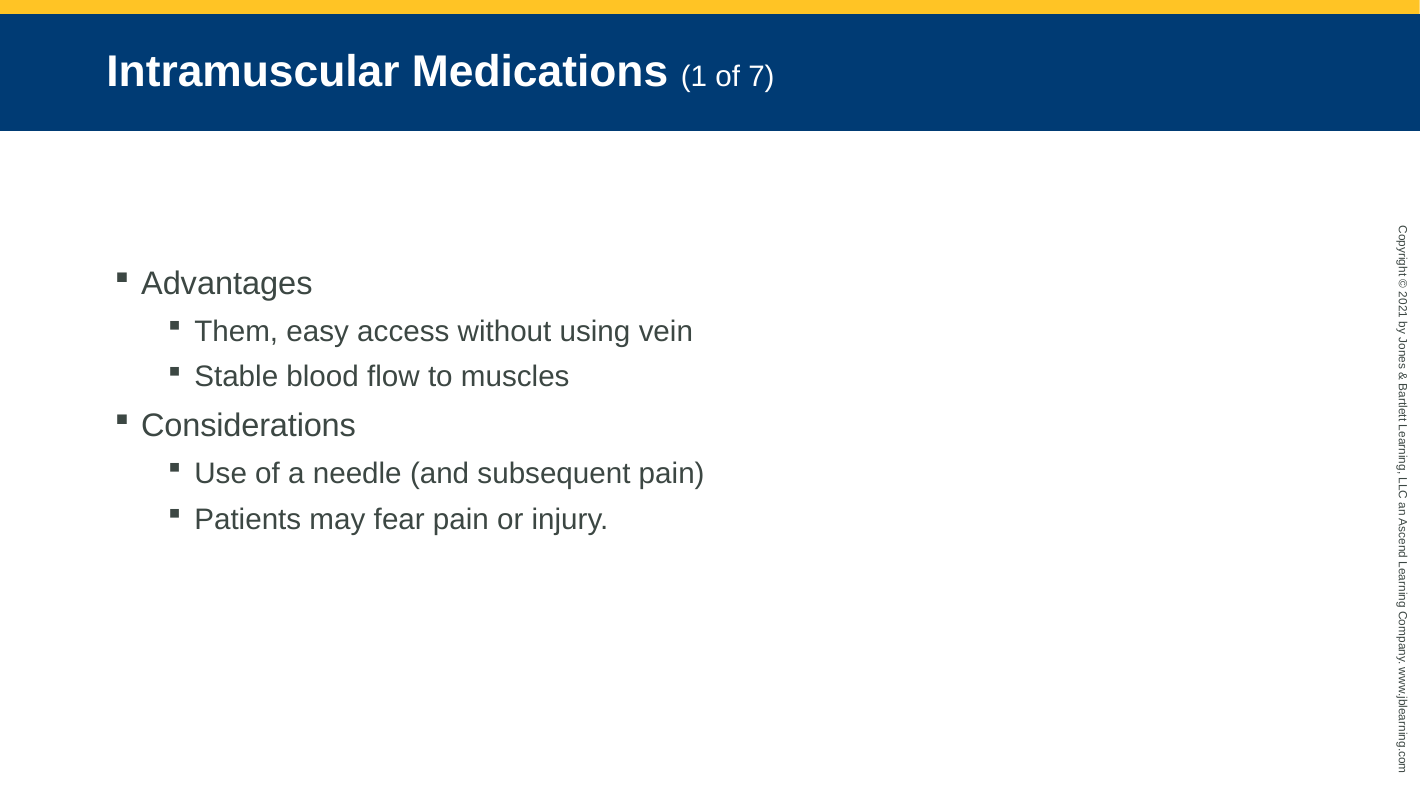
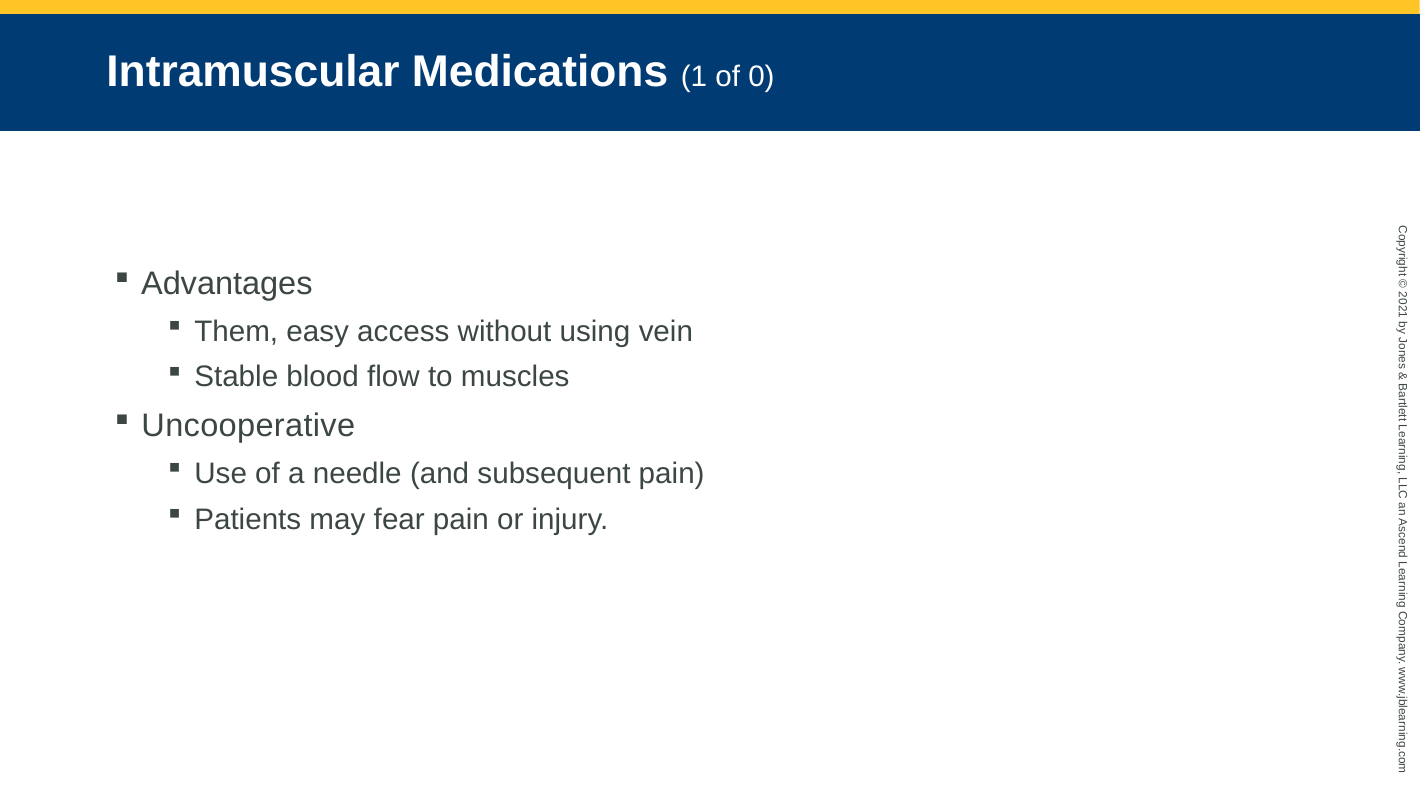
of 7: 7 -> 0
Considerations: Considerations -> Uncooperative
